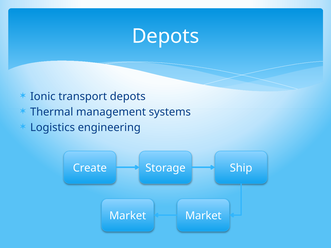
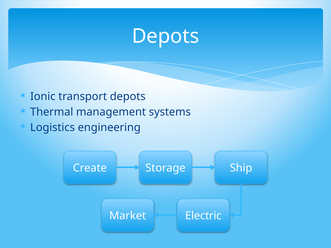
Market Market: Market -> Electric
